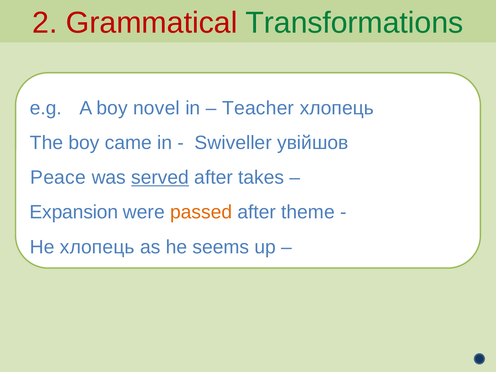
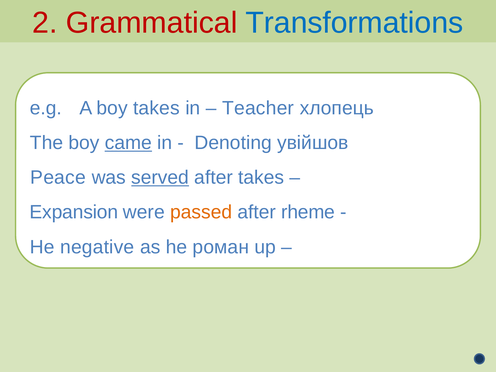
Transformations colour: green -> blue
boy novel: novel -> takes
came underline: none -> present
Swiveller: Swiveller -> Denoting
theme: theme -> rheme
He хлопець: хлопець -> negative
seems: seems -> роман
